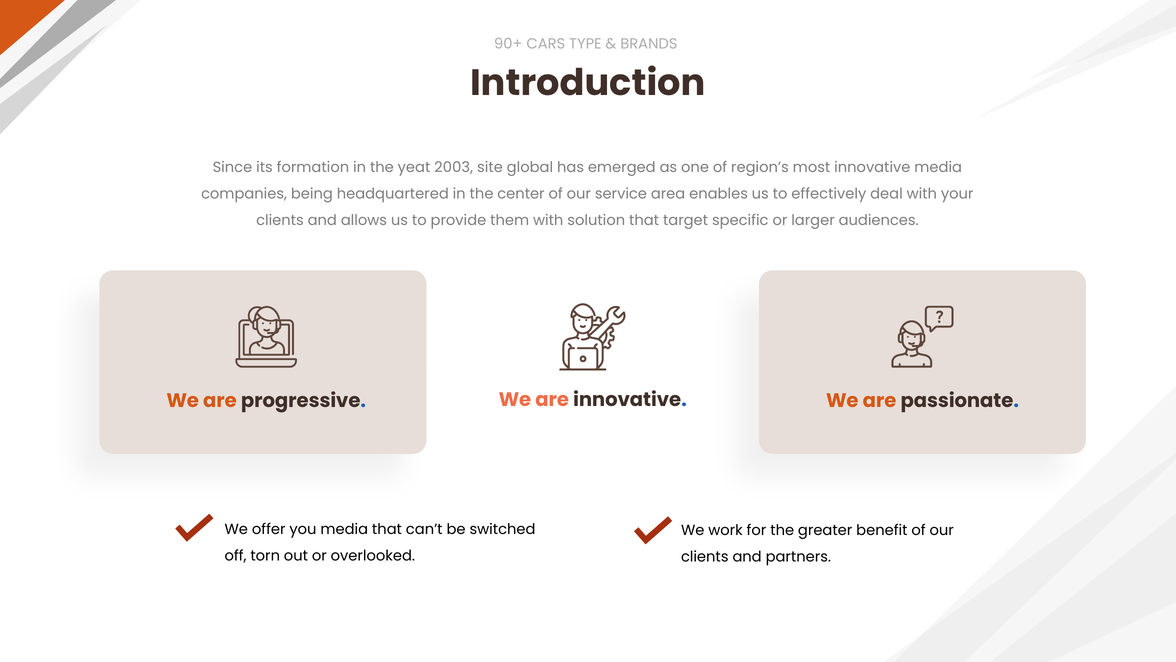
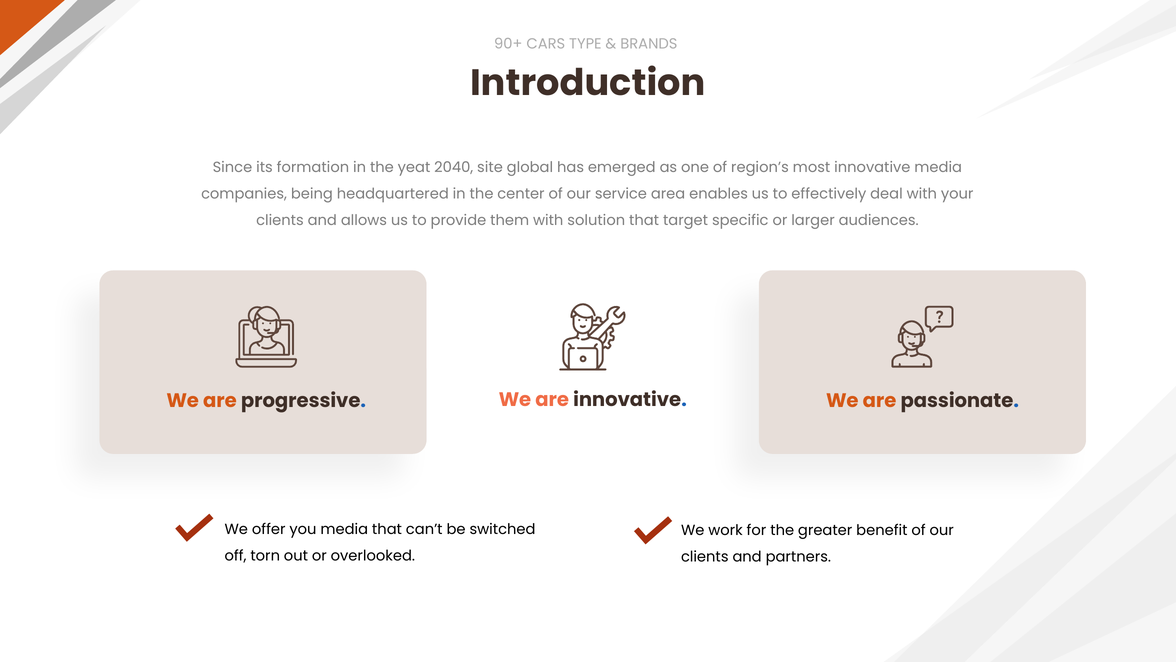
2003: 2003 -> 2040
